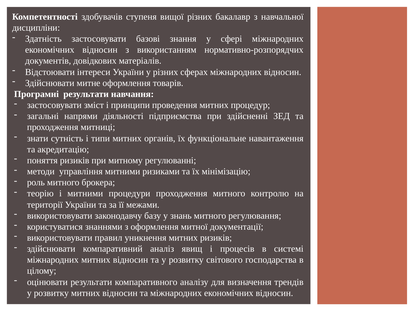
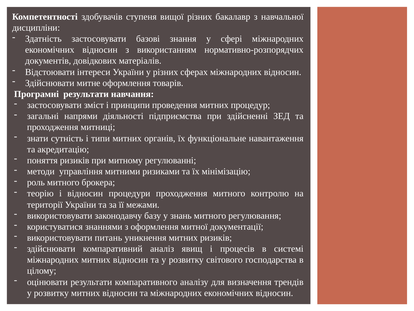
і митними: митними -> відносин
правил: правил -> питань
